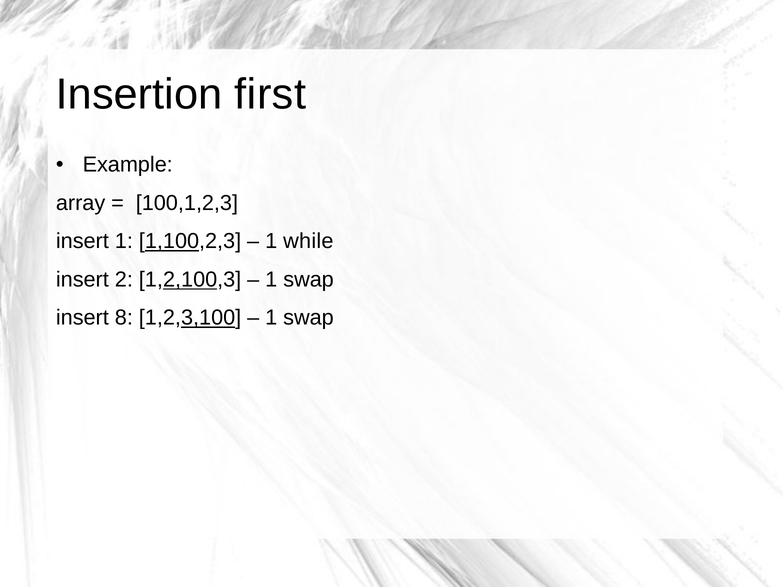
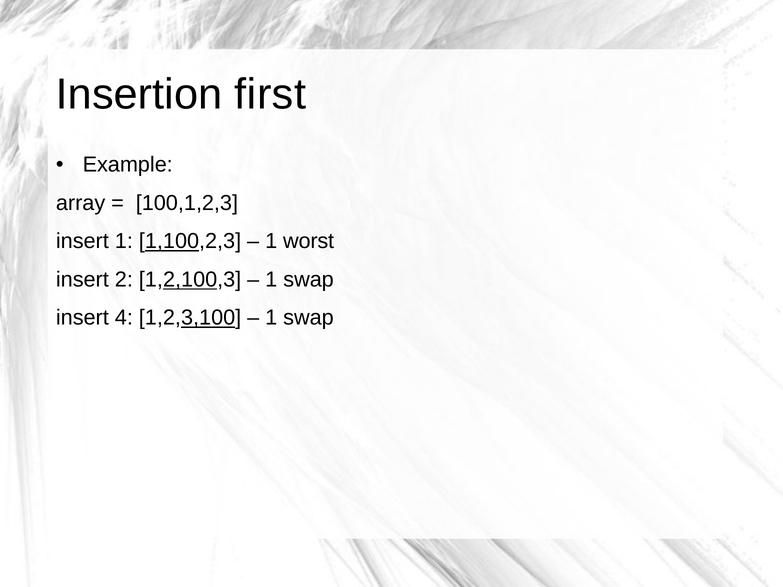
while: while -> worst
8: 8 -> 4
